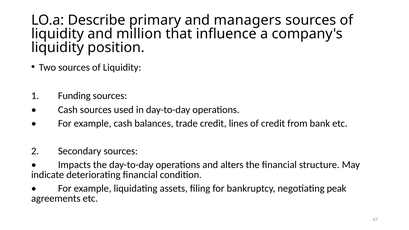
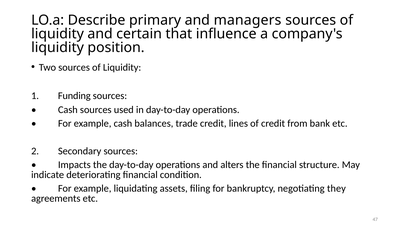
million: million -> certain
peak: peak -> they
